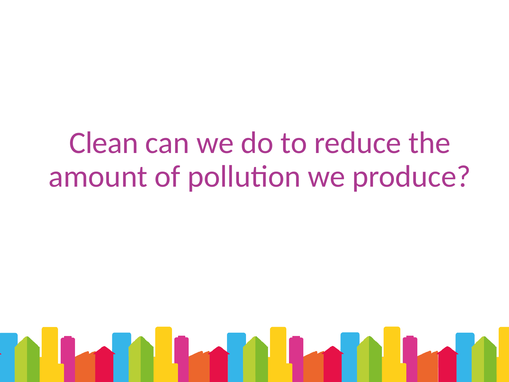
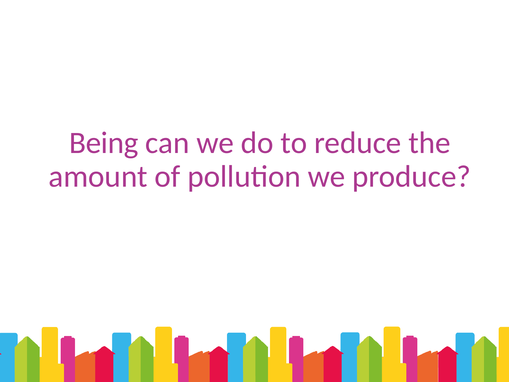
Clean: Clean -> Being
